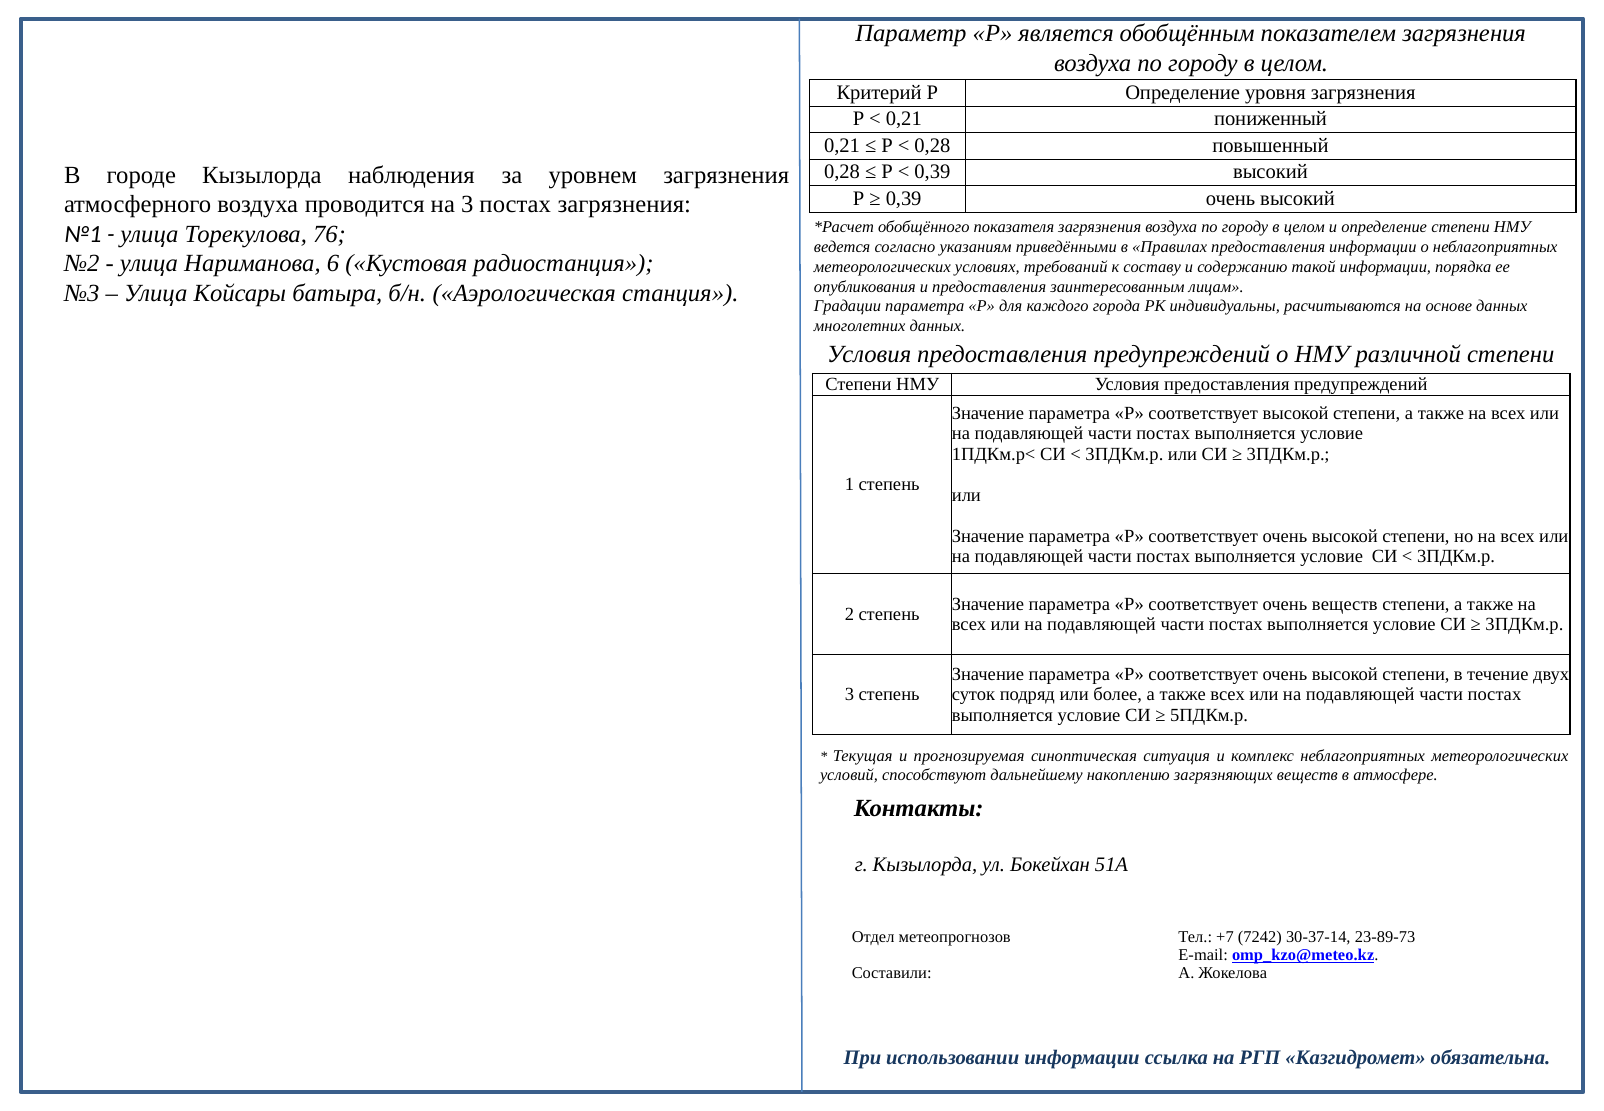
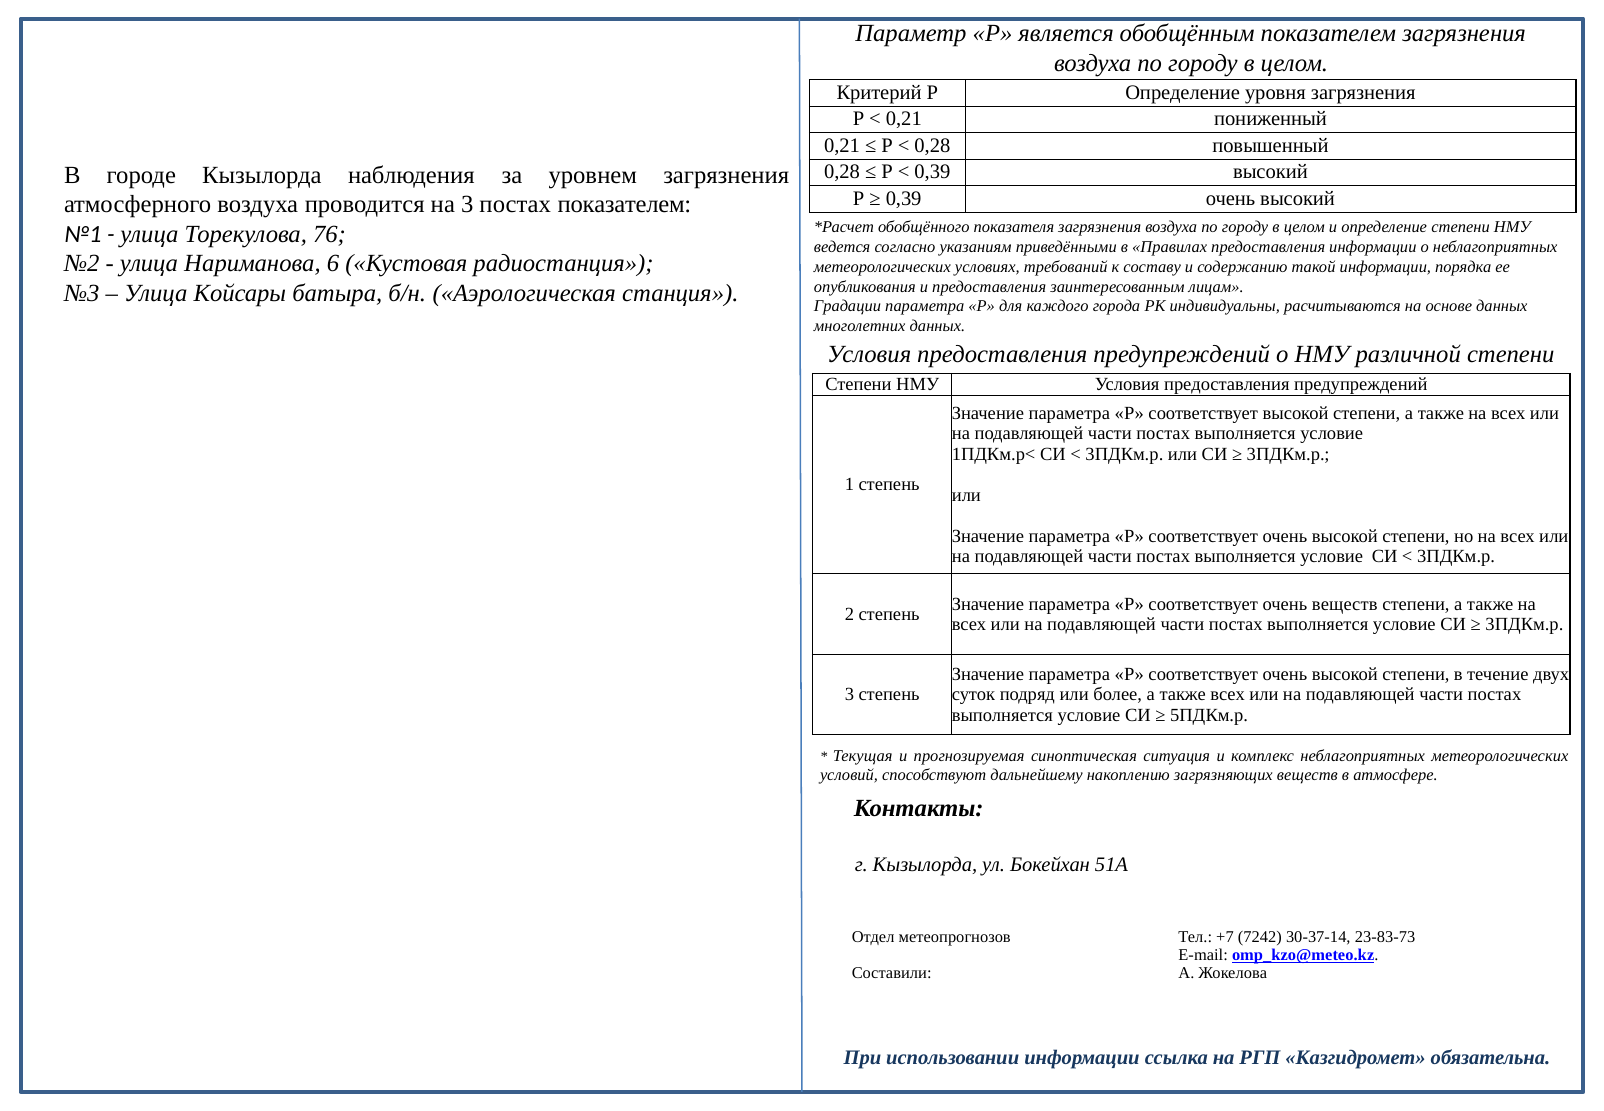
постах загрязнения: загрязнения -> показателем
23-89-73: 23-89-73 -> 23-83-73
